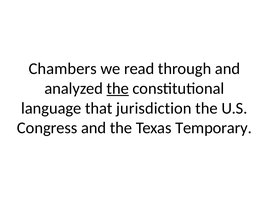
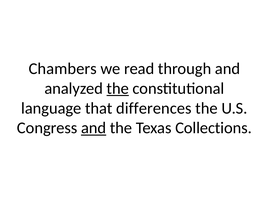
jurisdiction: jurisdiction -> differences
and at (94, 128) underline: none -> present
Temporary: Temporary -> Collections
